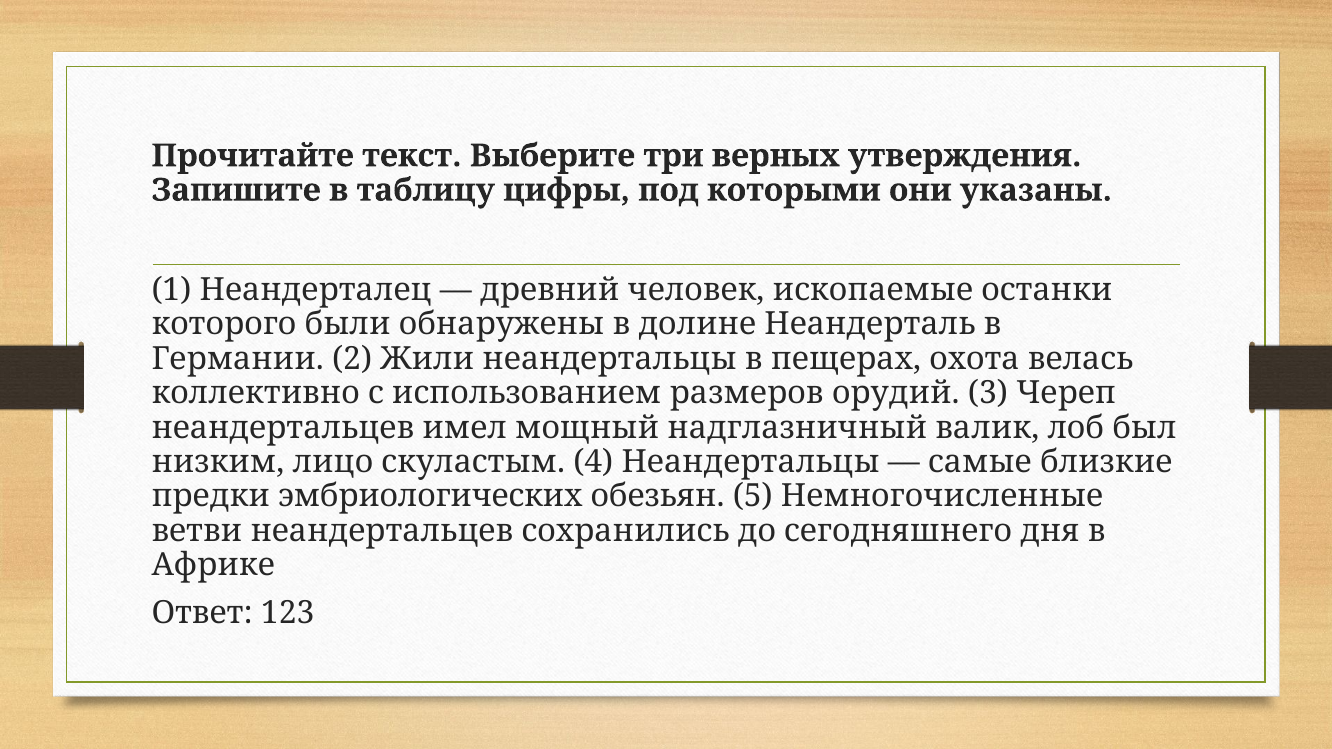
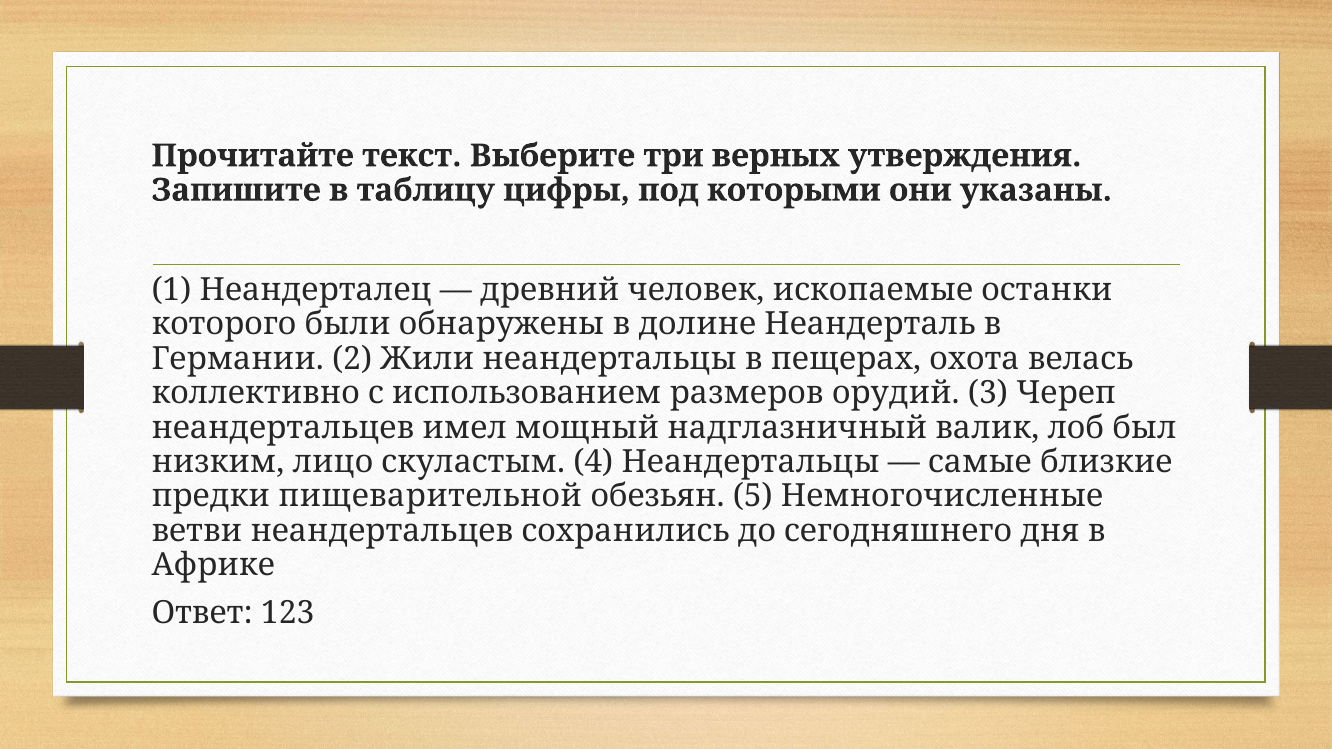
эмбриологических: эмбриологических -> пищеварительной
